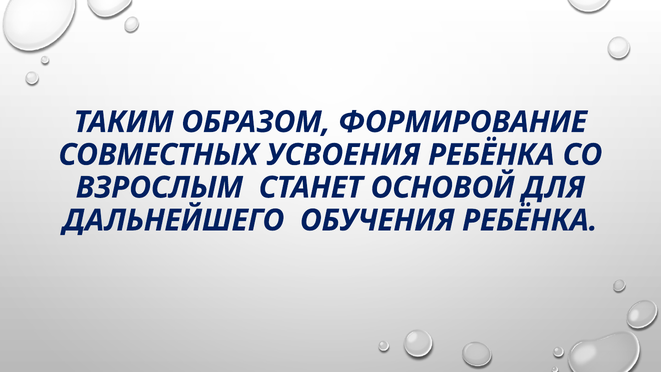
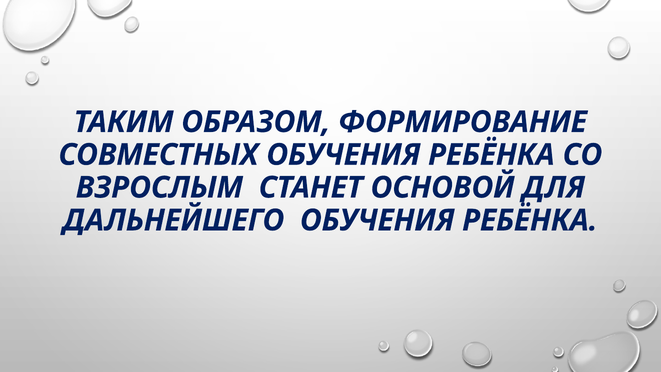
СОВМЕСТНЫХ УСВОЕНИЯ: УСВОЕНИЯ -> ОБУЧЕНИЯ
